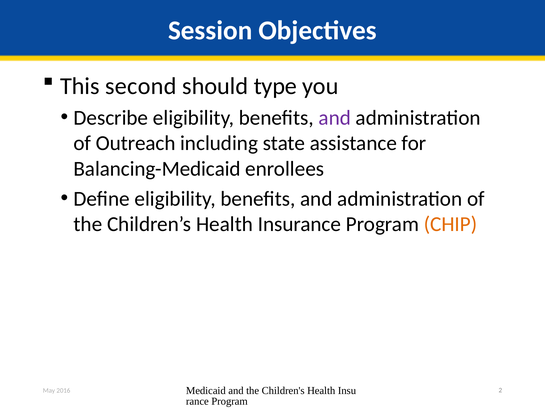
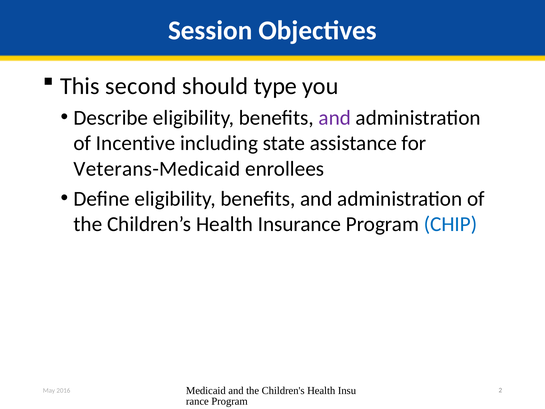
Outreach: Outreach -> Incentive
Balancing-Medicaid: Balancing-Medicaid -> Veterans-Medicaid
CHIP colour: orange -> blue
